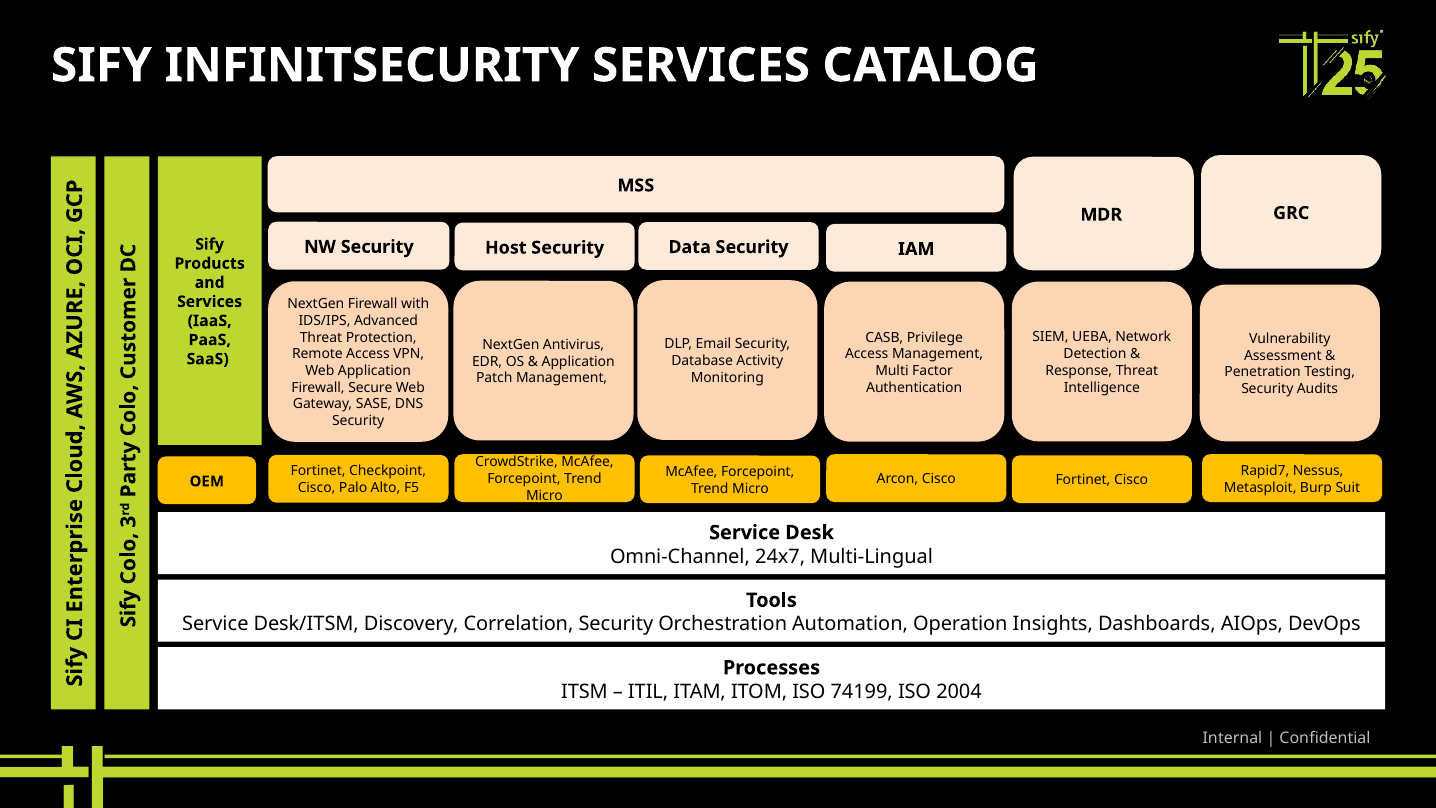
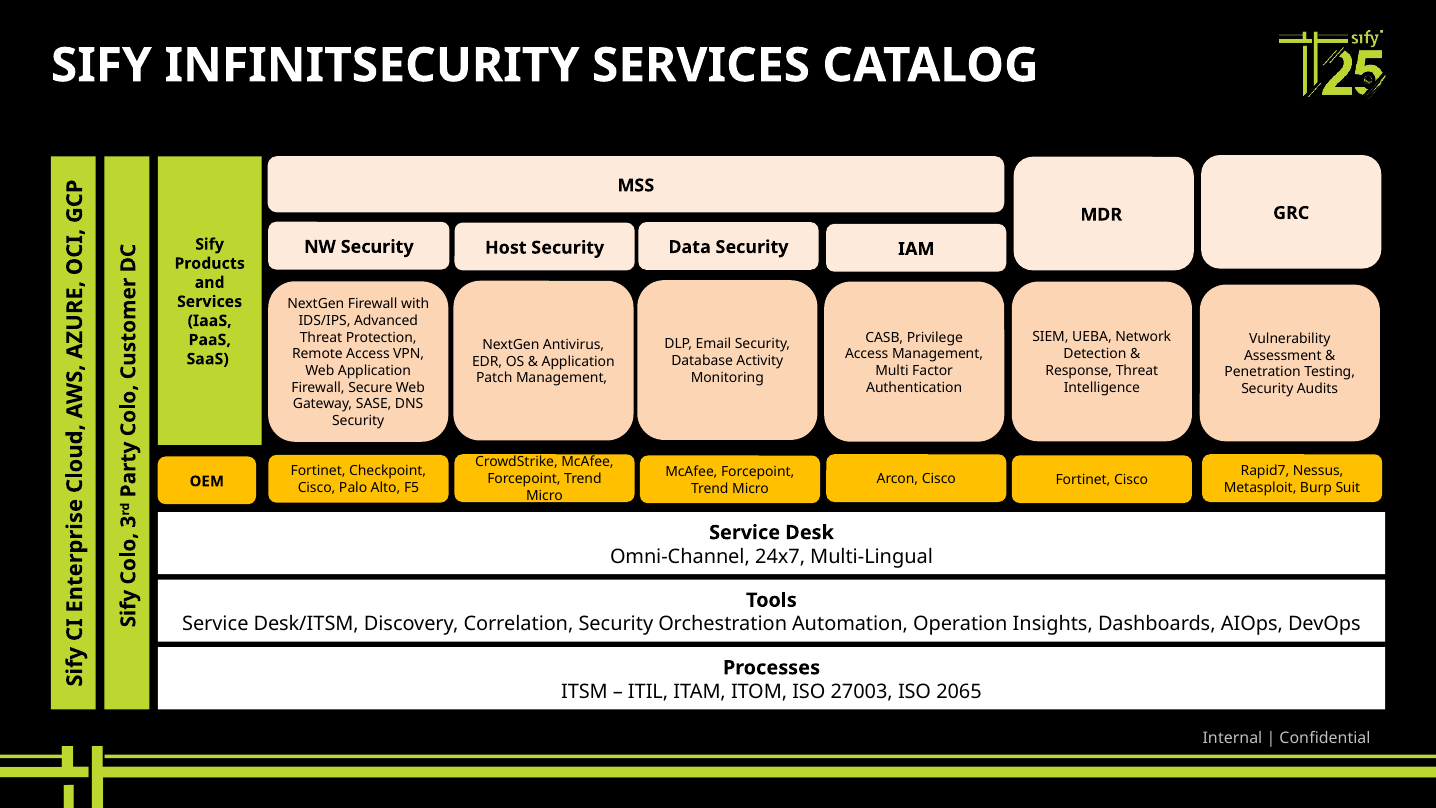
74199: 74199 -> 27003
2004: 2004 -> 2065
